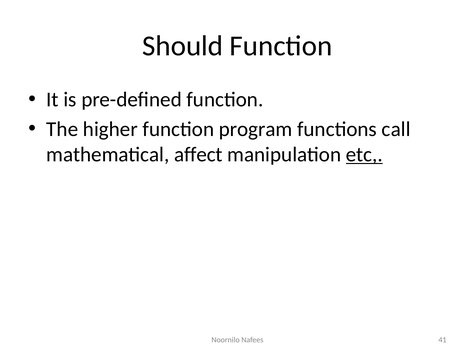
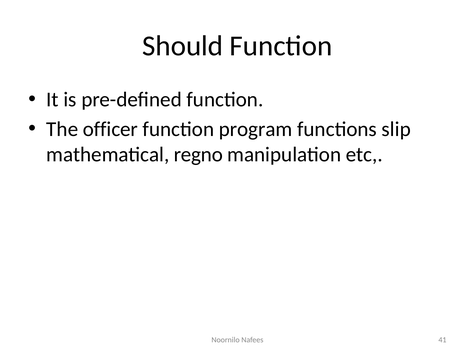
higher: higher -> officer
call: call -> slip
affect: affect -> regno
etc underline: present -> none
